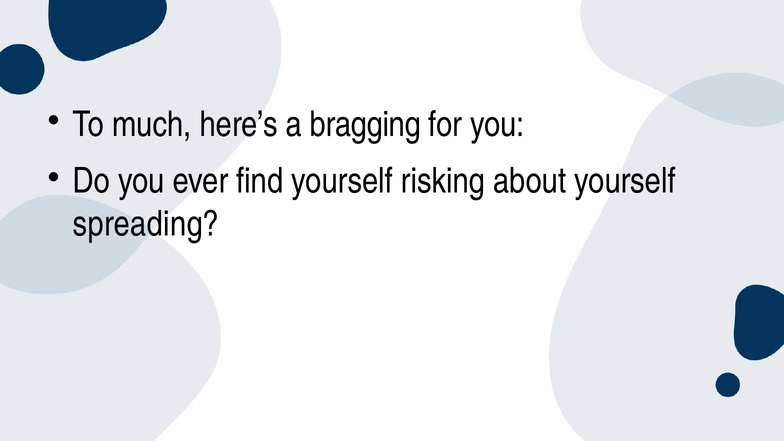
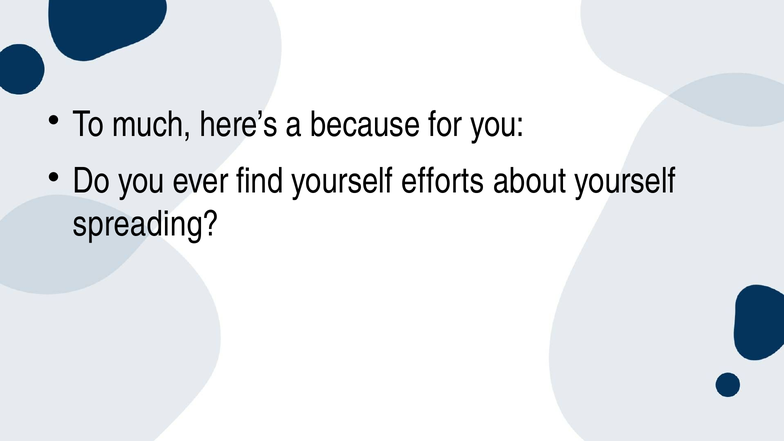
bragging: bragging -> because
risking: risking -> efforts
